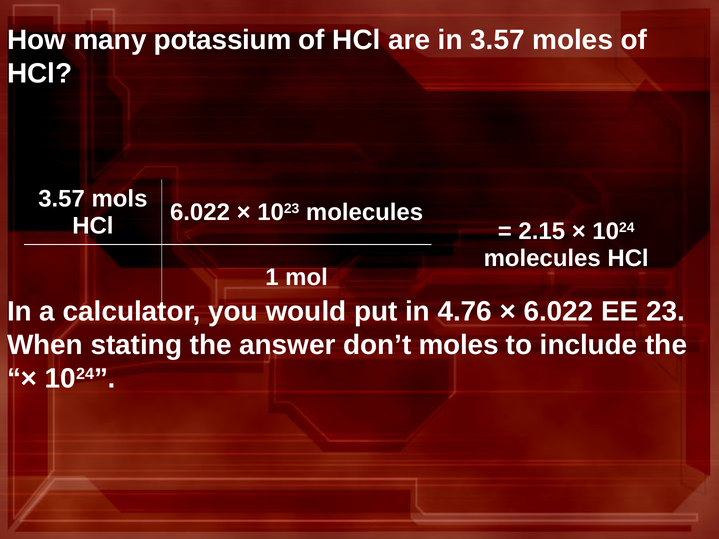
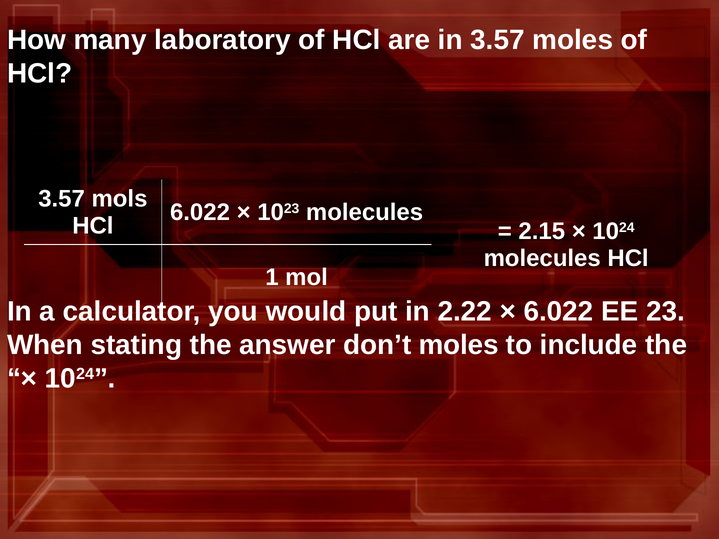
potassium: potassium -> laboratory
4.76: 4.76 -> 2.22
